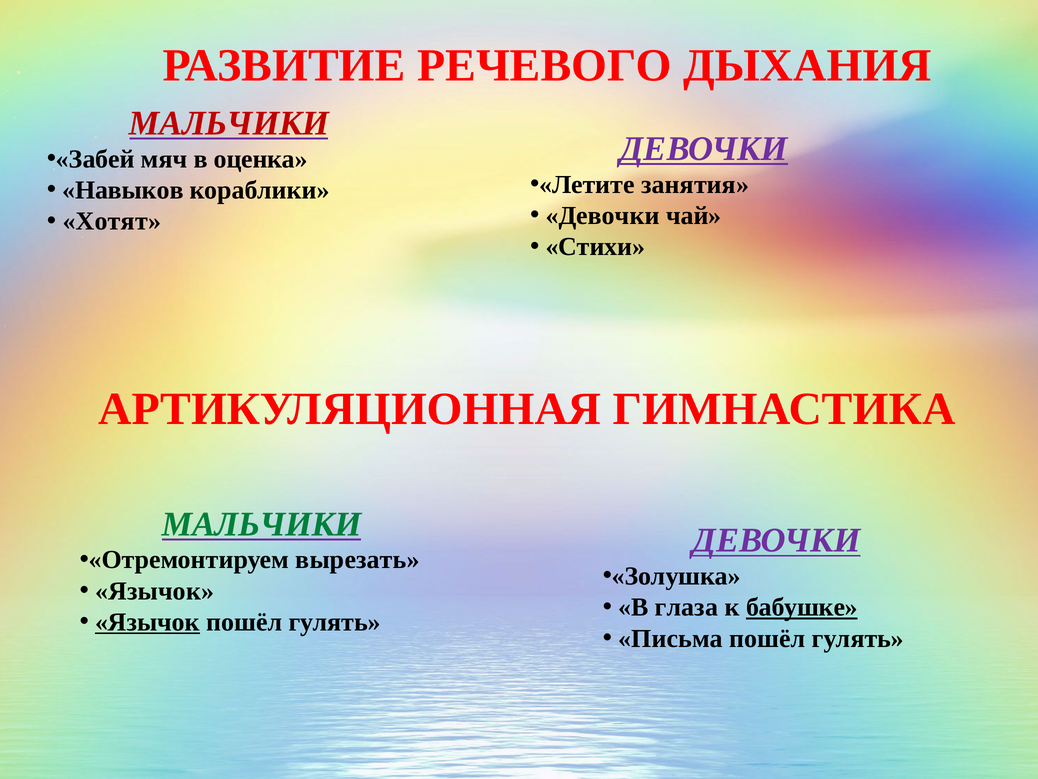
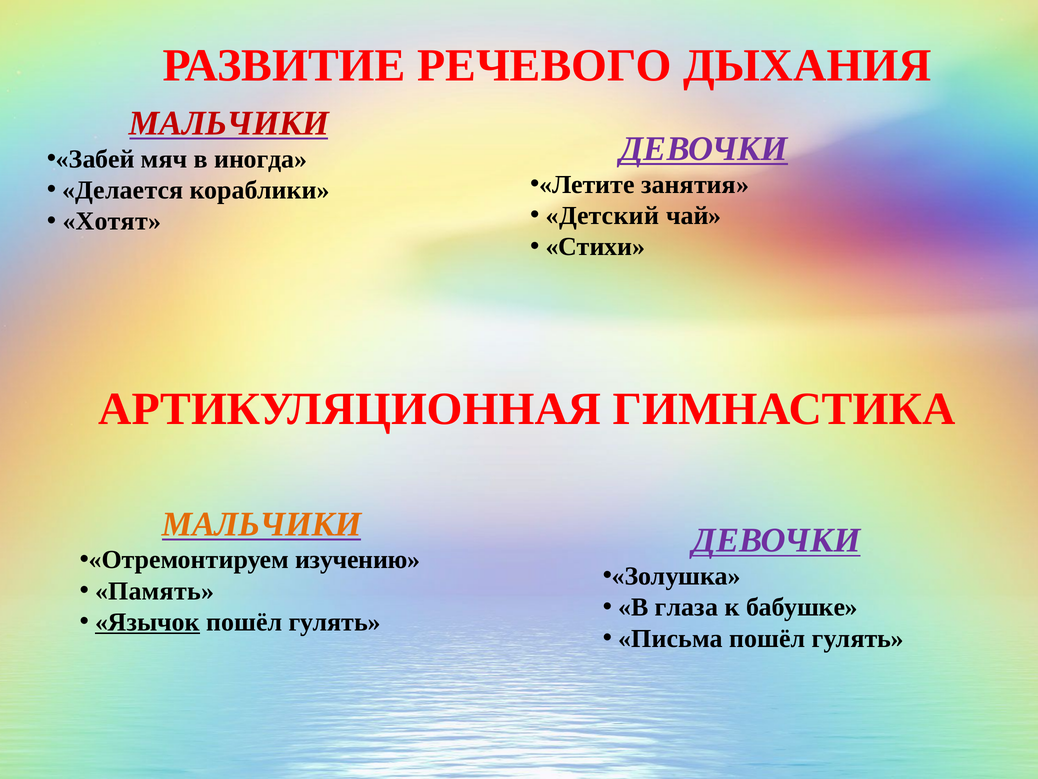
оценка: оценка -> иногда
Навыков: Навыков -> Делается
Девочки at (602, 216): Девочки -> Детский
МАЛЬЧИКИ at (262, 524) colour: green -> orange
вырезать: вырезать -> изучению
Язычок at (155, 591): Язычок -> Память
бабушке underline: present -> none
